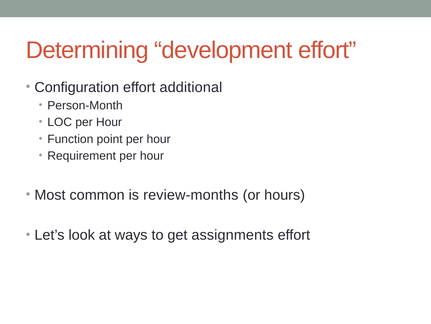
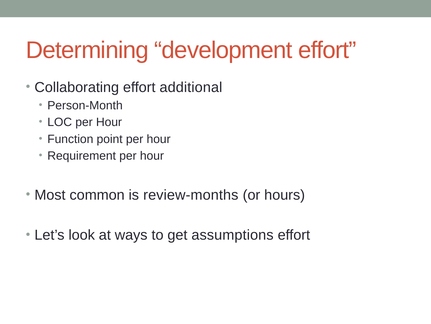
Configuration: Configuration -> Collaborating
assignments: assignments -> assumptions
